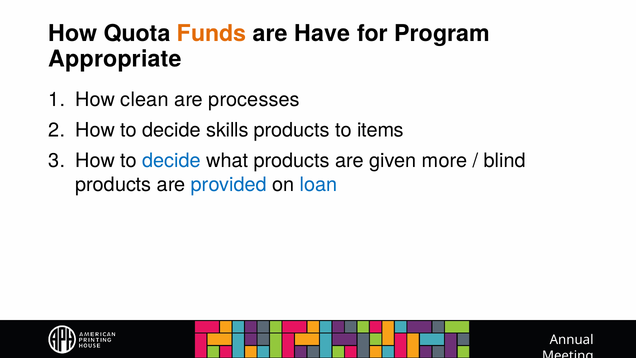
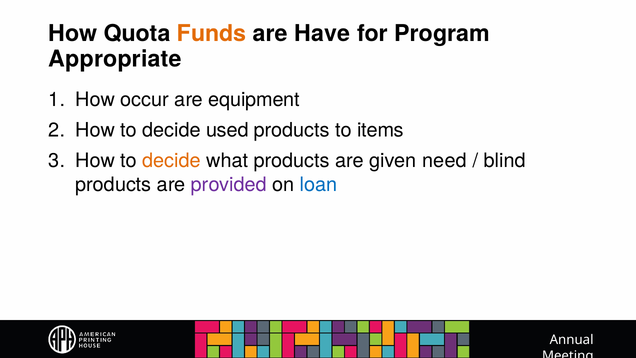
clean: clean -> occur
processes: processes -> equipment
skills: skills -> used
decide at (171, 160) colour: blue -> orange
more: more -> need
provided colour: blue -> purple
